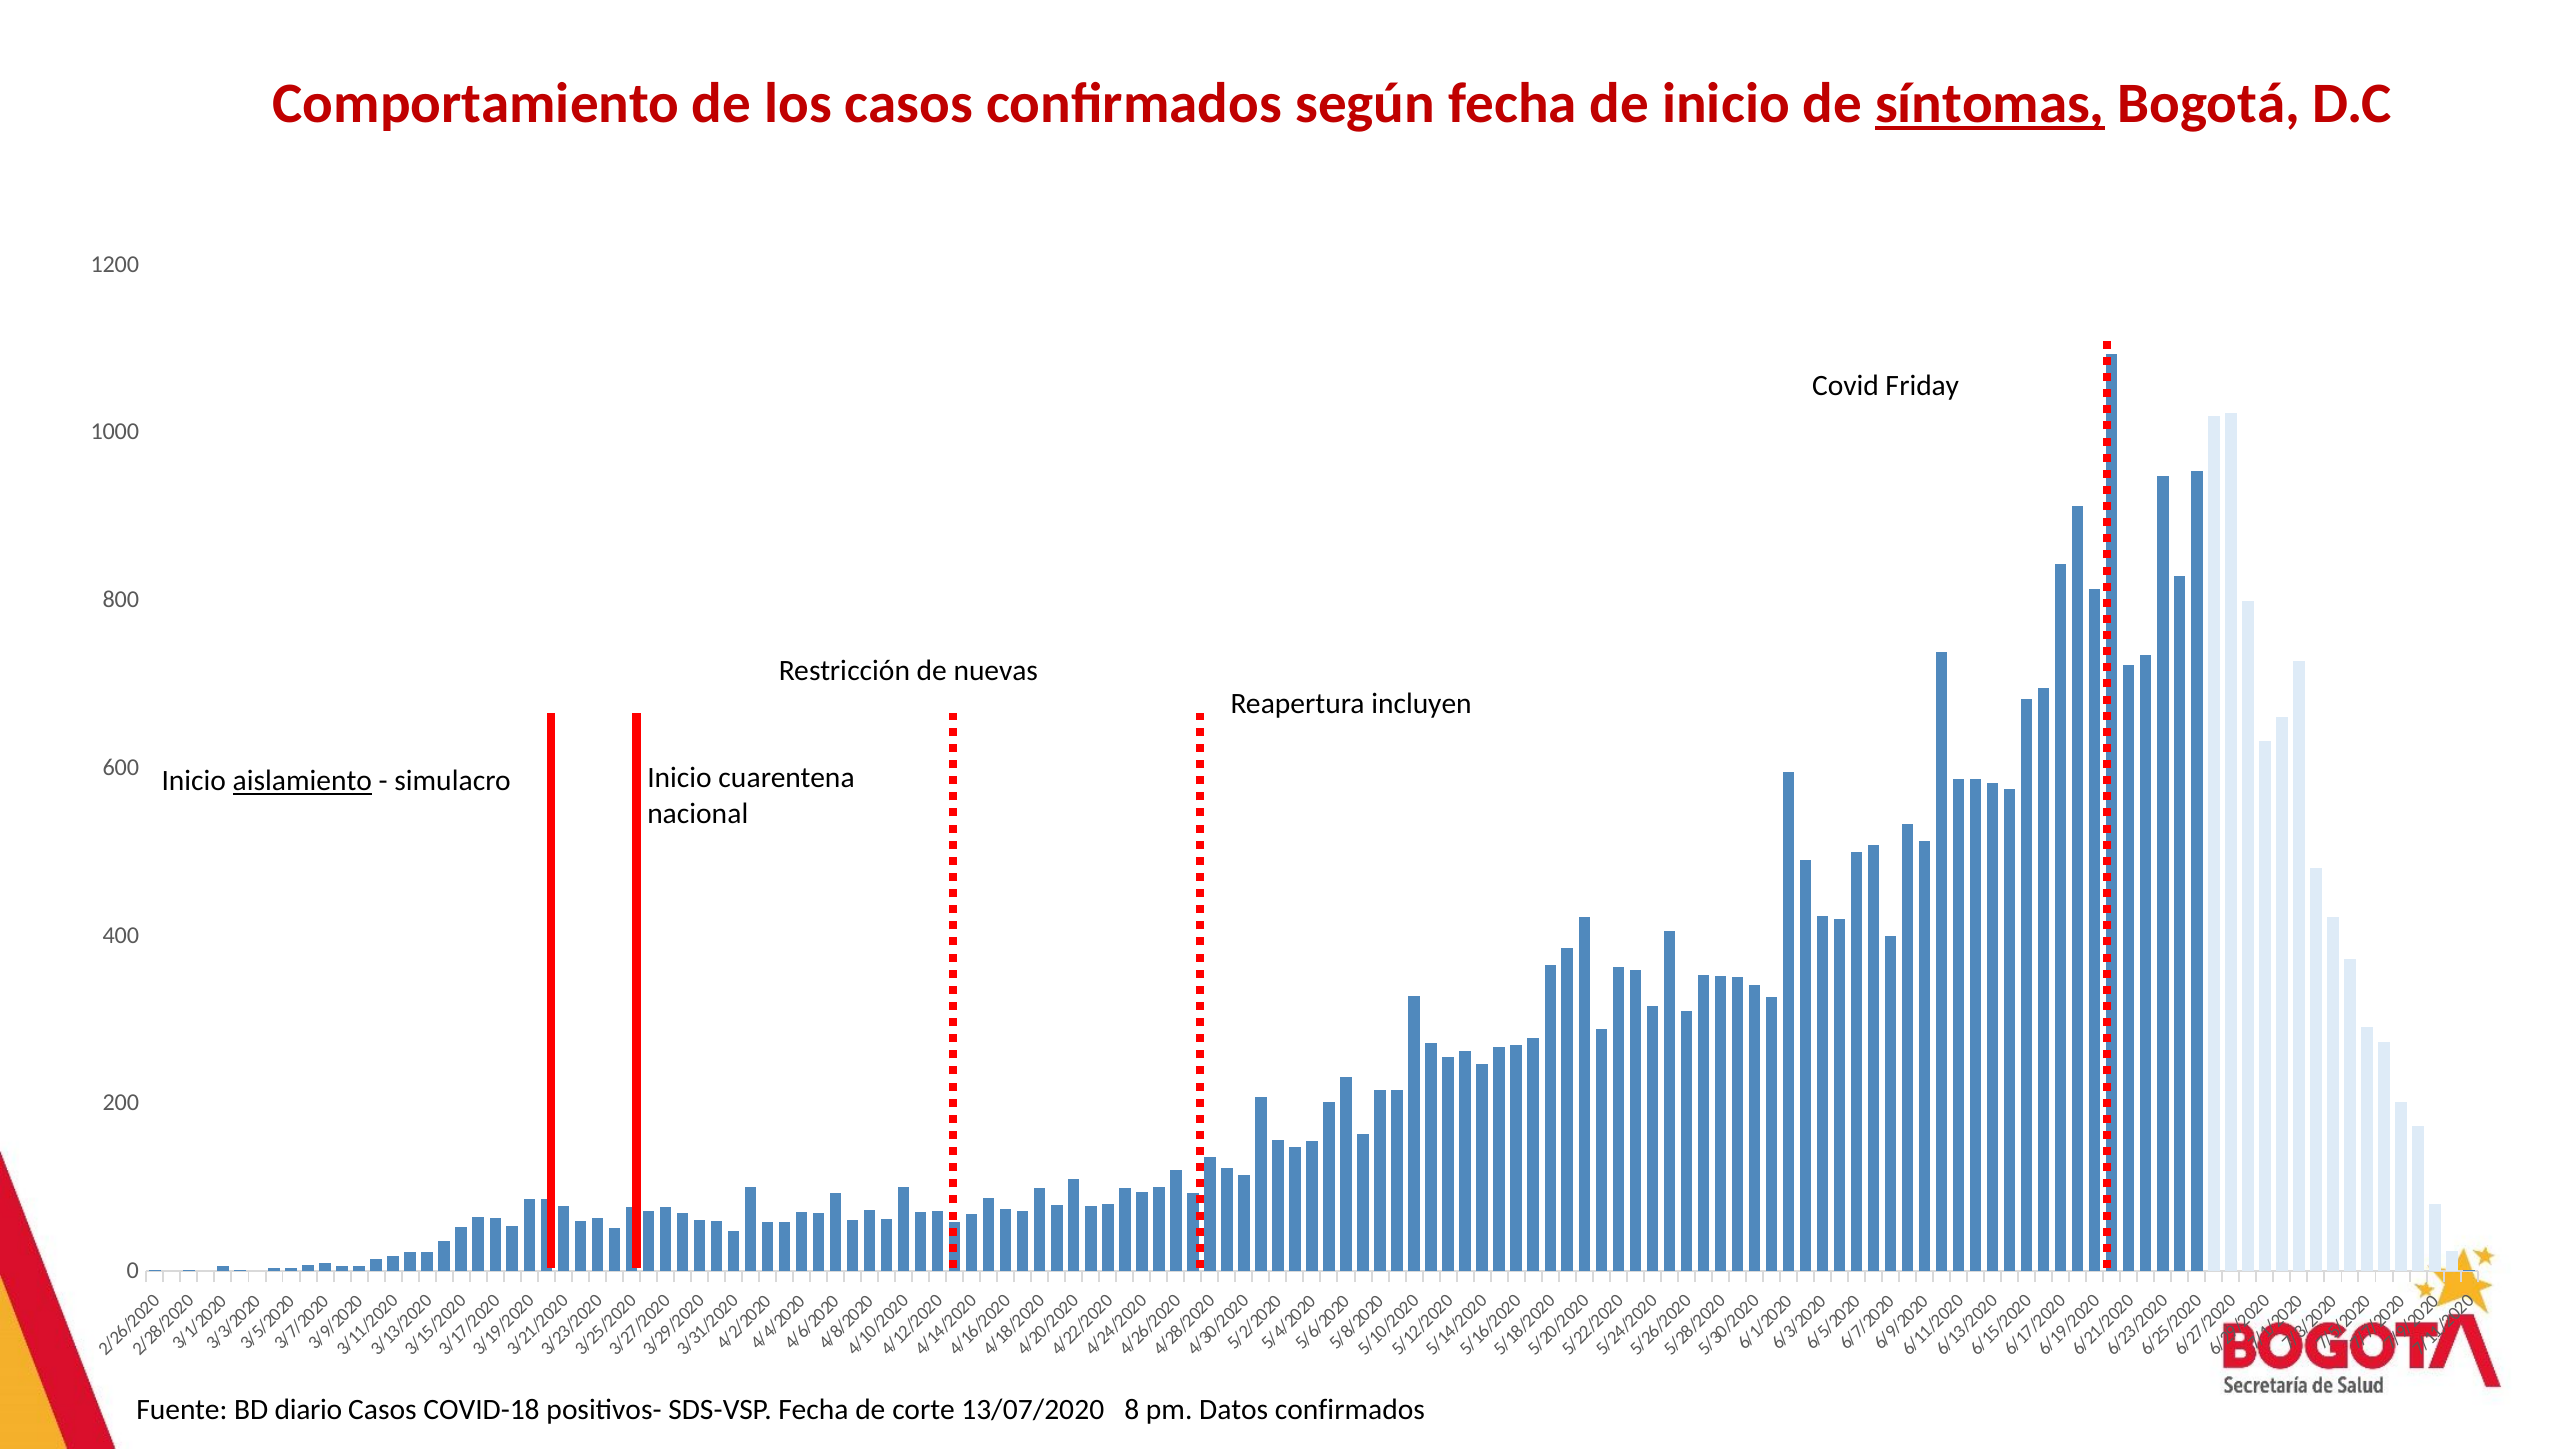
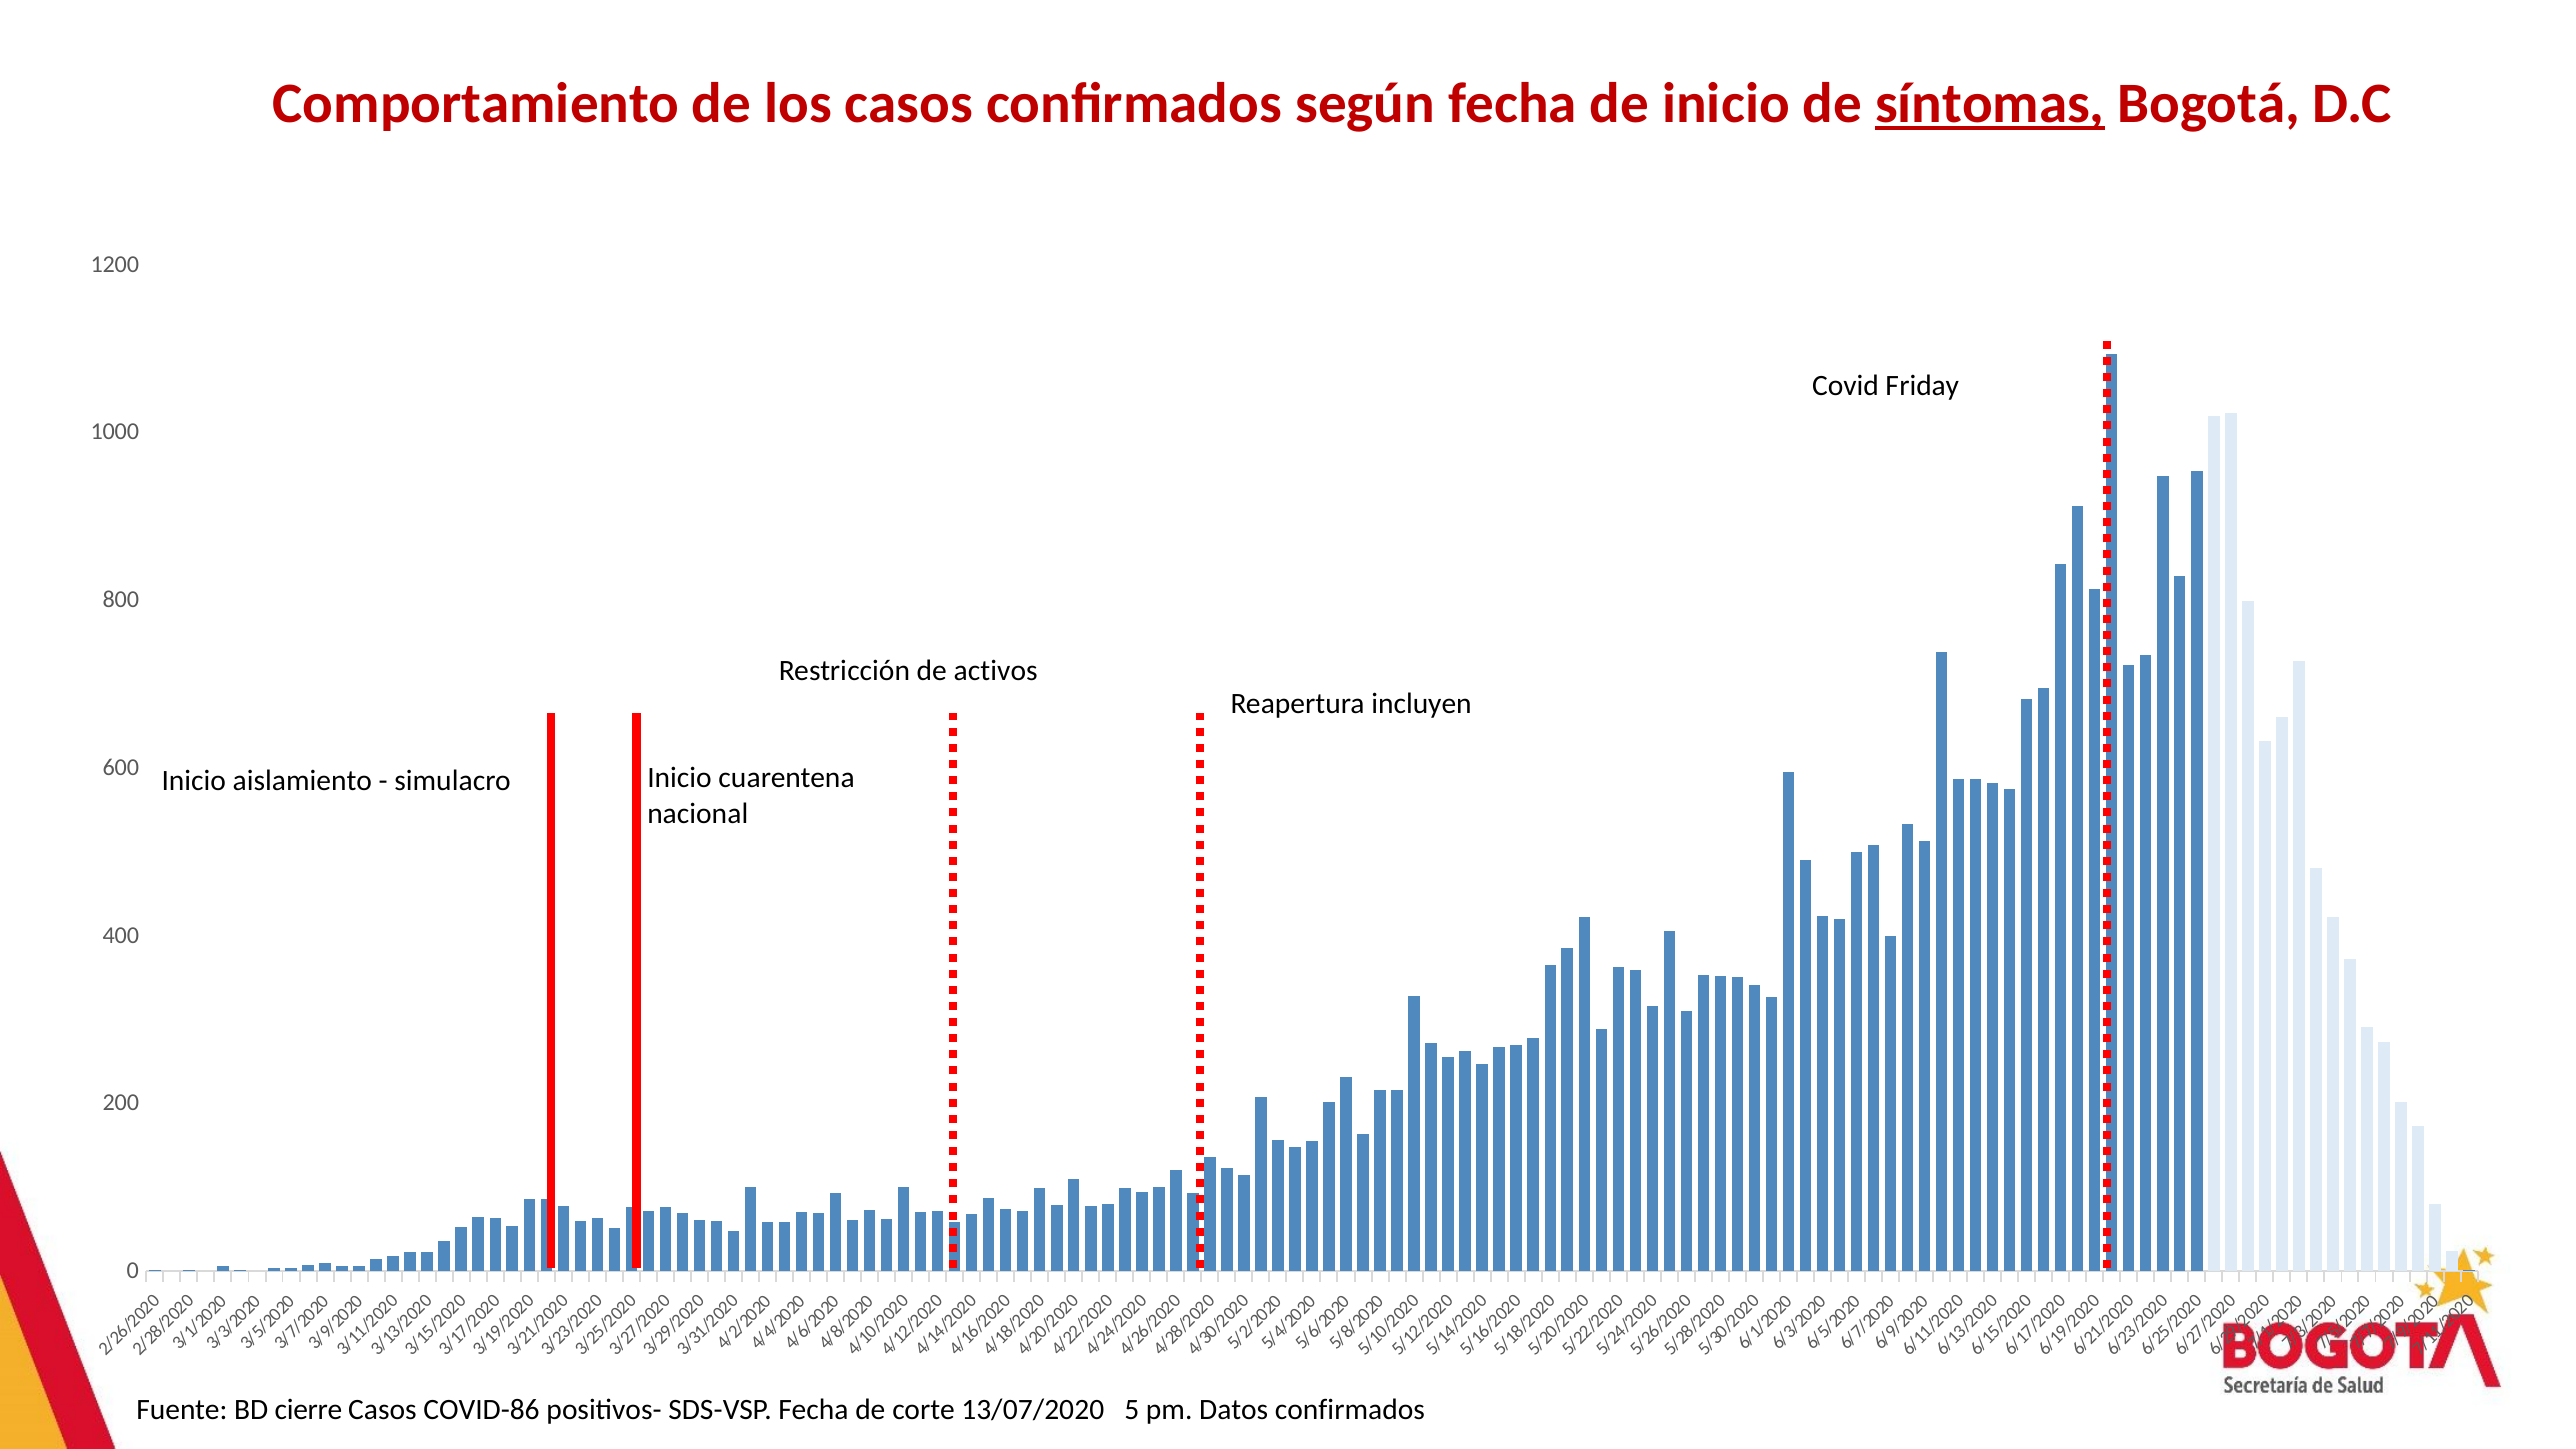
nuevas: nuevas -> activos
aislamiento underline: present -> none
diario: diario -> cierre
COVID-18: COVID-18 -> COVID-86
13/07/2020 8: 8 -> 5
